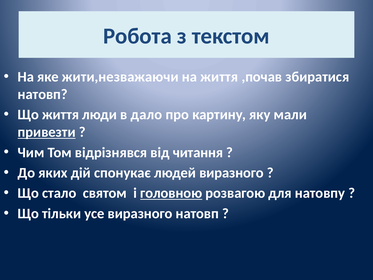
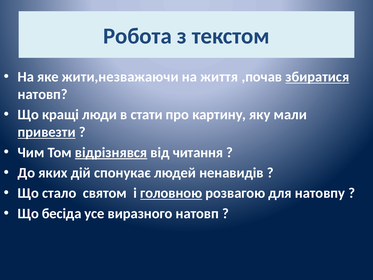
збиратися underline: none -> present
Що життя: життя -> кращі
дало: дало -> стати
відрізнявся underline: none -> present
людей виразного: виразного -> ненавидів
тільки: тільки -> бесіда
